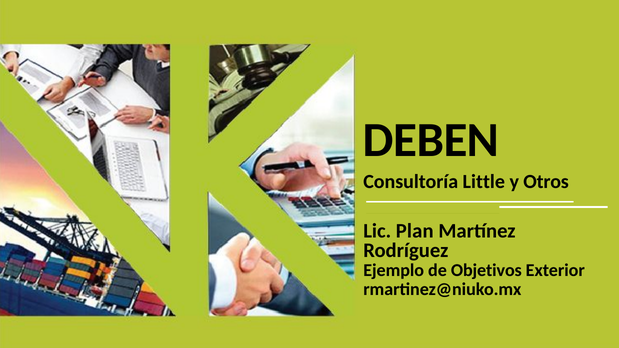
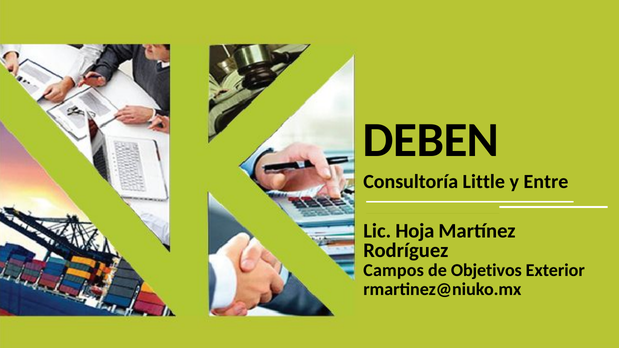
Otros: Otros -> Entre
Plan: Plan -> Hoja
Ejemplo: Ejemplo -> Campos
